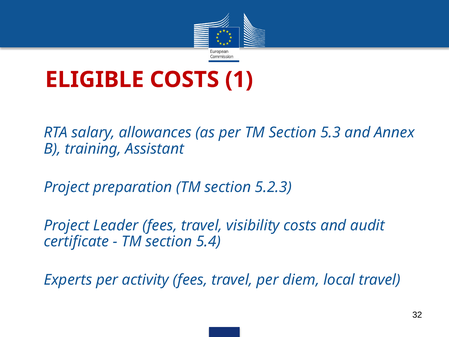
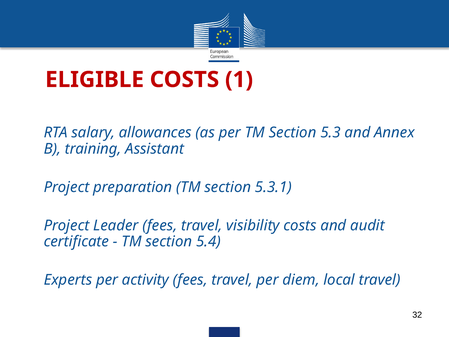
5.2.3: 5.2.3 -> 5.3.1
